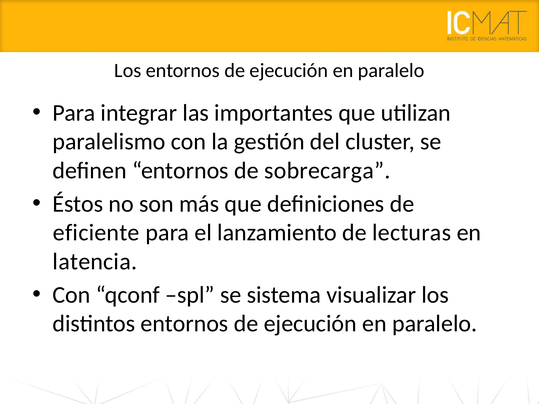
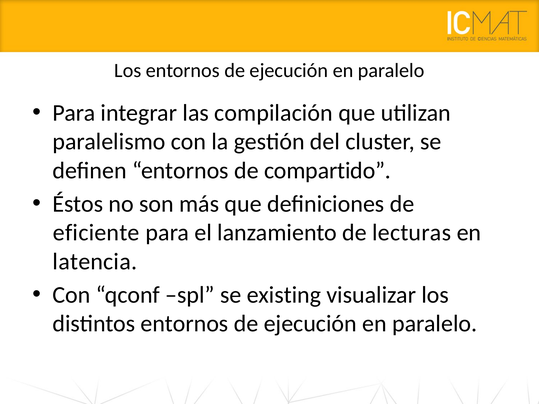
importantes: importantes -> compilación
sobrecarga: sobrecarga -> compartido
sistema: sistema -> existing
